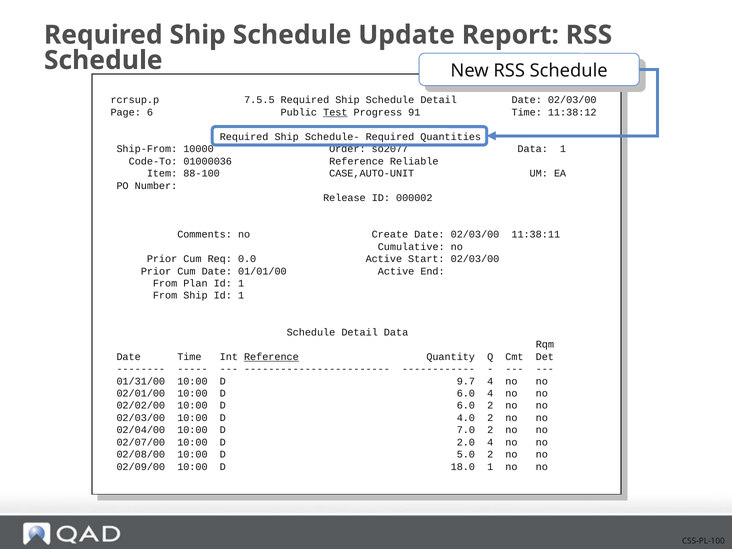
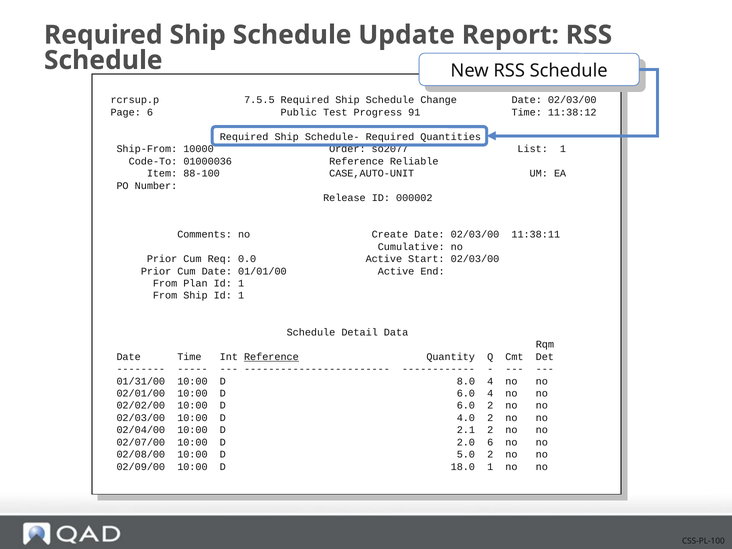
Ship Schedule Detail: Detail -> Change
Test underline: present -> none
Data at (533, 149): Data -> List
9.7: 9.7 -> 8.0
7.0: 7.0 -> 2.1
2.0 4: 4 -> 6
